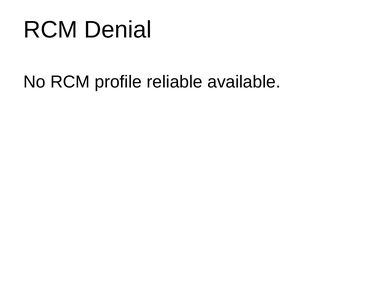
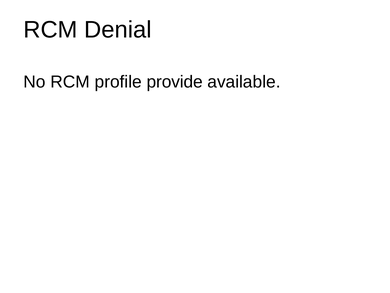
reliable: reliable -> provide
